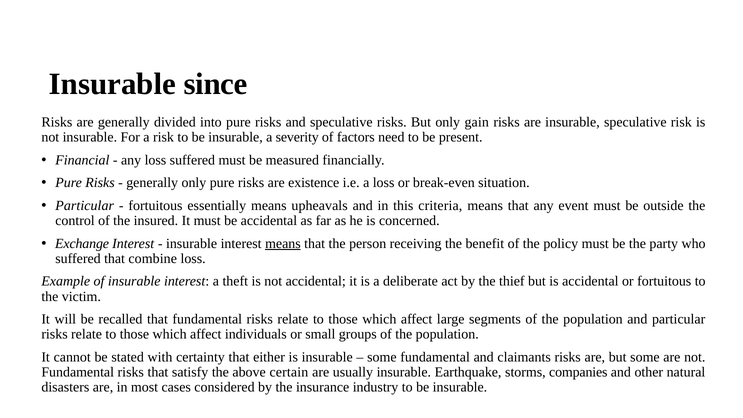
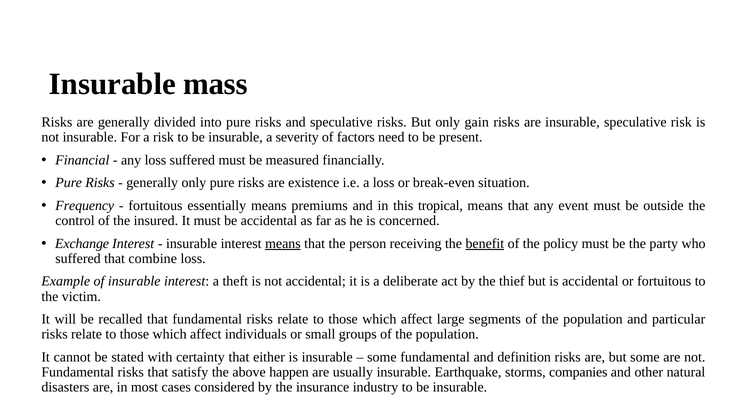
since: since -> mass
Particular at (85, 206): Particular -> Frequency
upheavals: upheavals -> premiums
criteria: criteria -> tropical
benefit underline: none -> present
claimants: claimants -> definition
certain: certain -> happen
